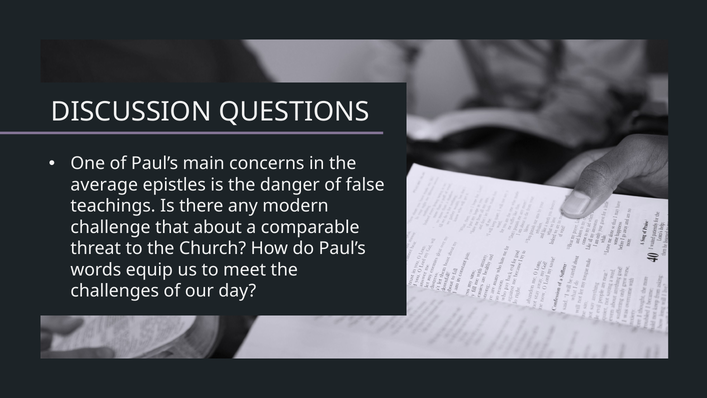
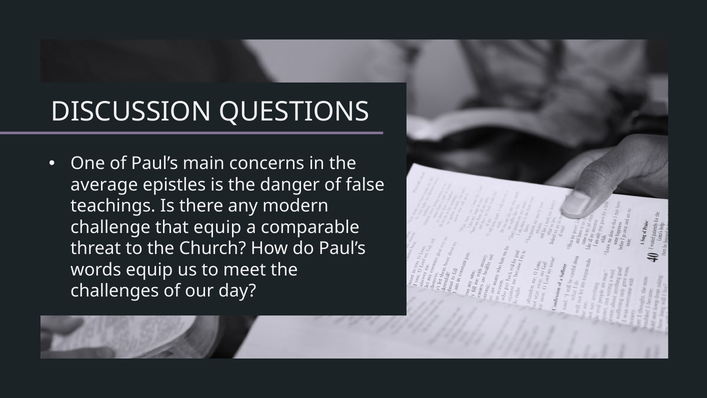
that about: about -> equip
